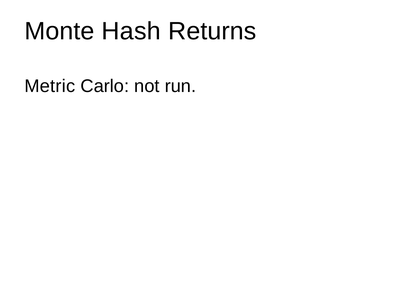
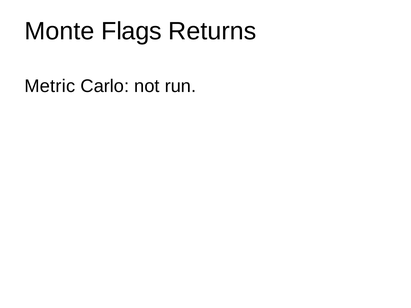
Hash: Hash -> Flags
